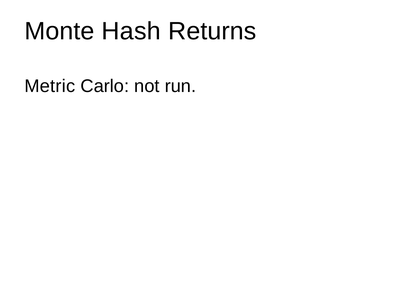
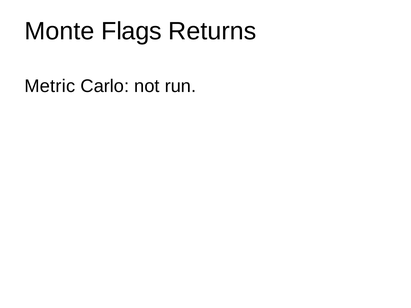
Hash: Hash -> Flags
